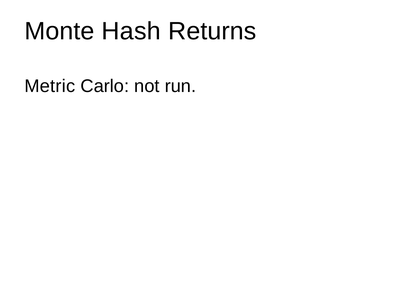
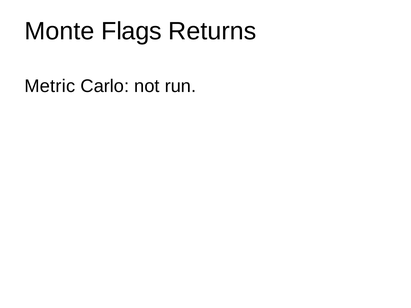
Hash: Hash -> Flags
